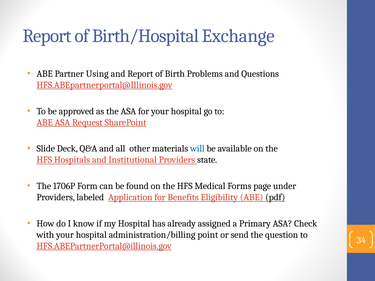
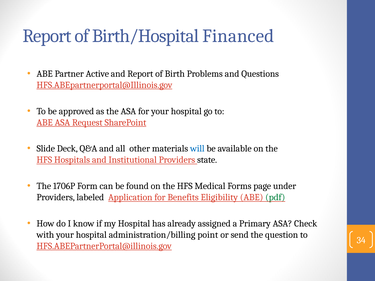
Exchange: Exchange -> Financed
Using: Using -> Active
pdf colour: black -> green
